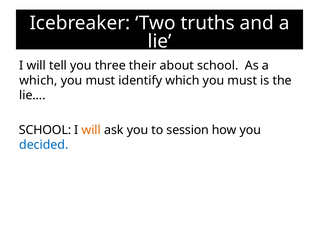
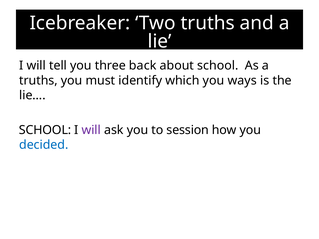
their: their -> back
which at (38, 81): which -> truths
identify which you must: must -> ways
will at (91, 130) colour: orange -> purple
